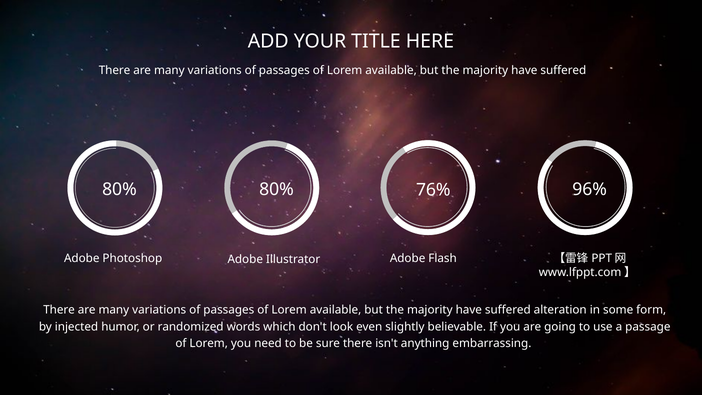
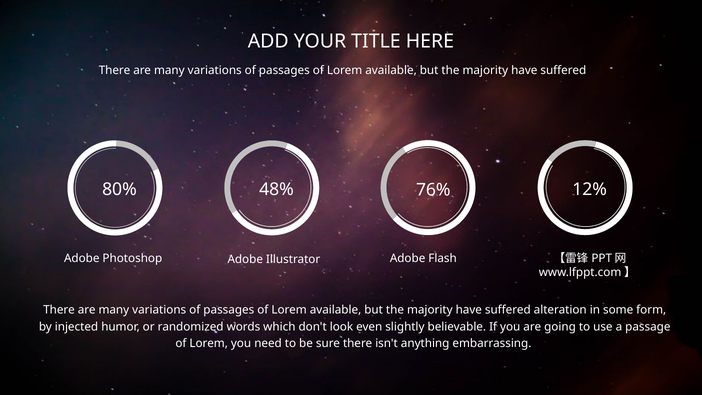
80% 80%: 80% -> 48%
96%: 96% -> 12%
